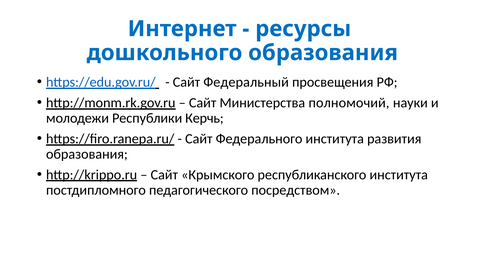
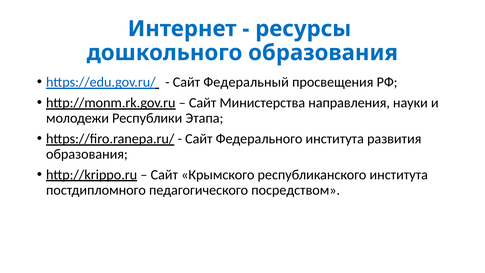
полномочий: полномочий -> направления
Керчь: Керчь -> Этапа
